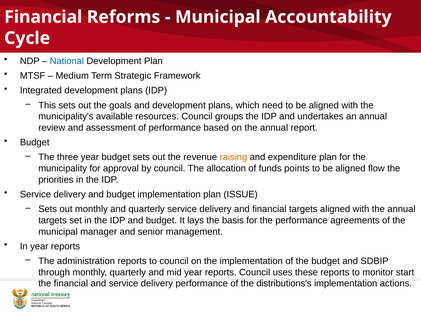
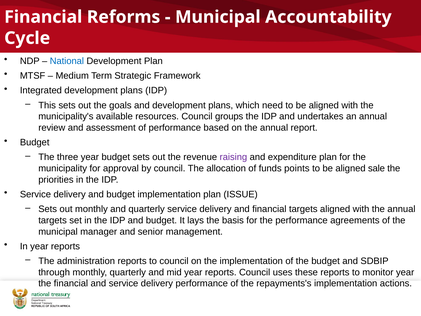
raising colour: orange -> purple
flow: flow -> sale
monitor start: start -> year
distributions's: distributions's -> repayments's
